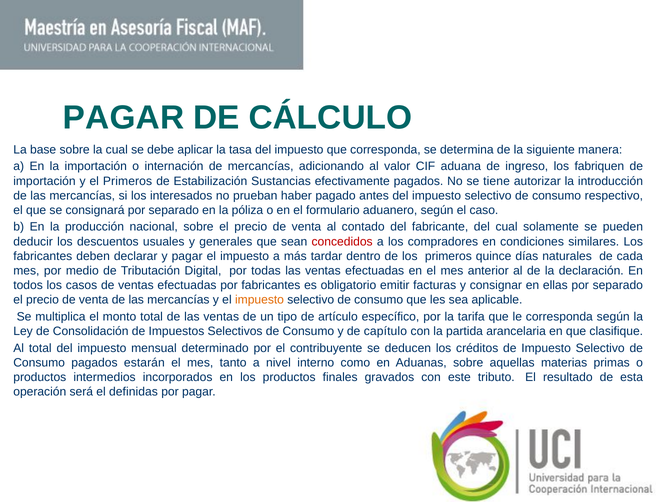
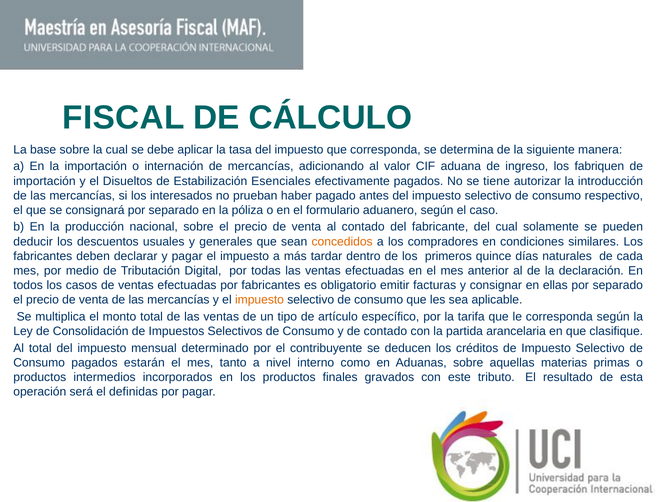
PAGAR at (124, 118): PAGAR -> FISCAL
el Primeros: Primeros -> Disueltos
Sustancias: Sustancias -> Esenciales
concedidos colour: red -> orange
de capítulo: capítulo -> contado
